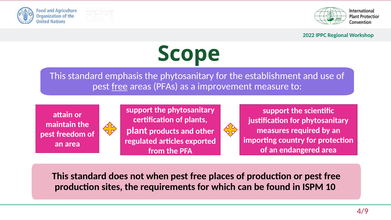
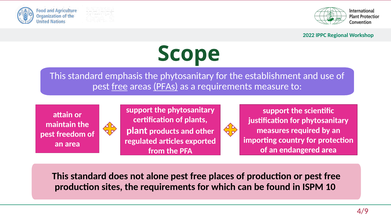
PFAs underline: none -> present
a improvement: improvement -> requirements
when: when -> alone
